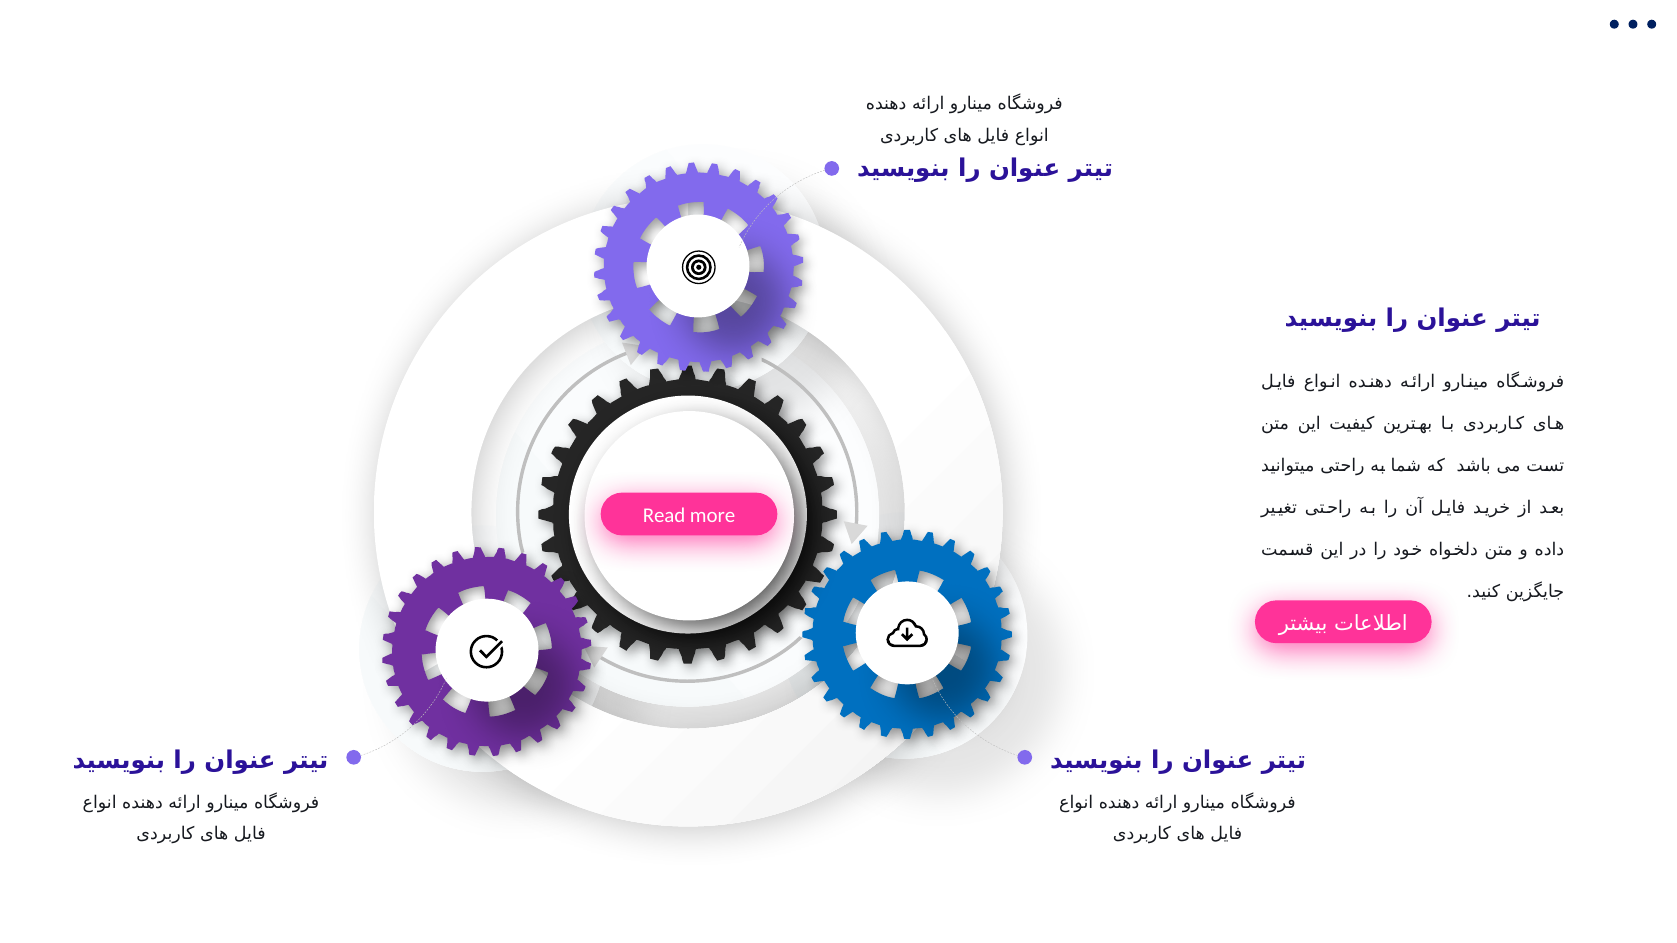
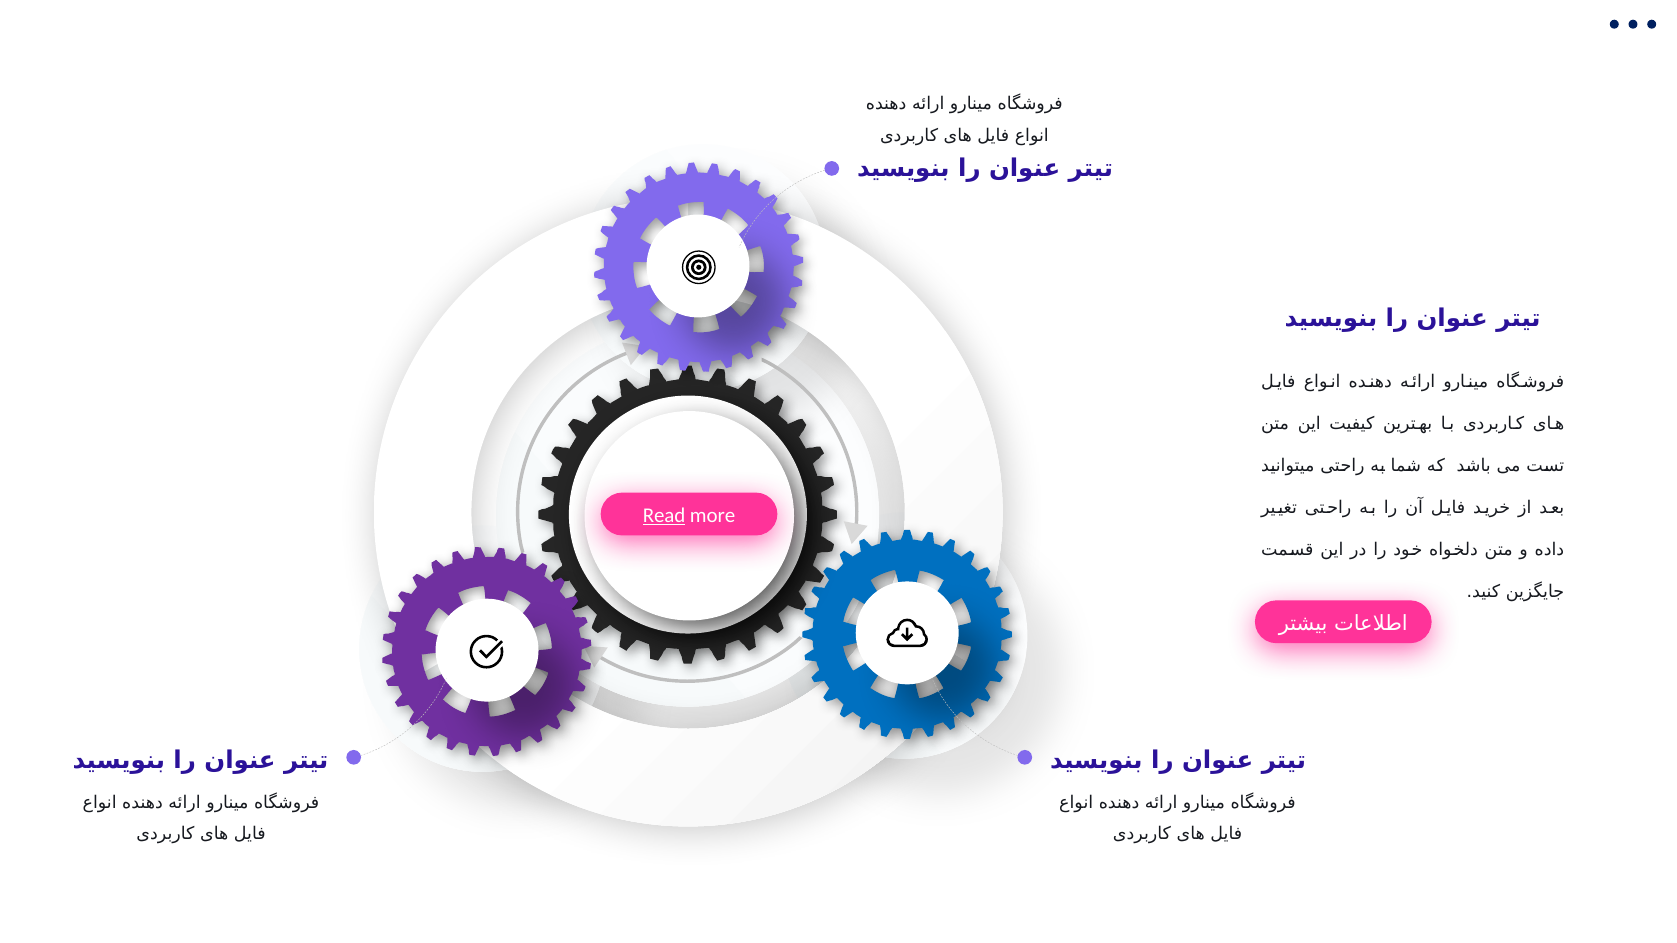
Read underline: none -> present
